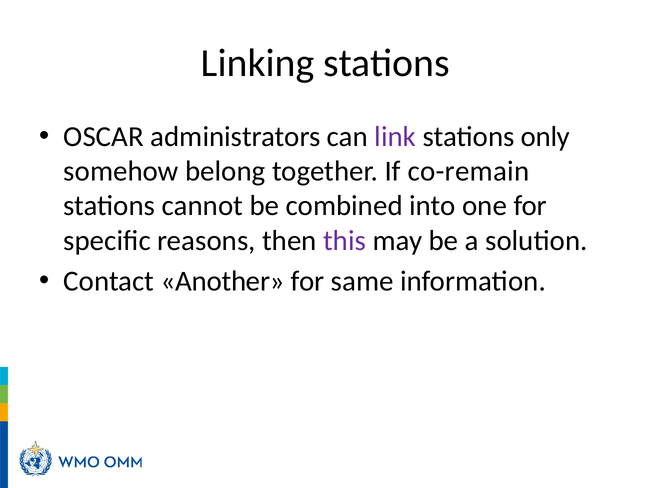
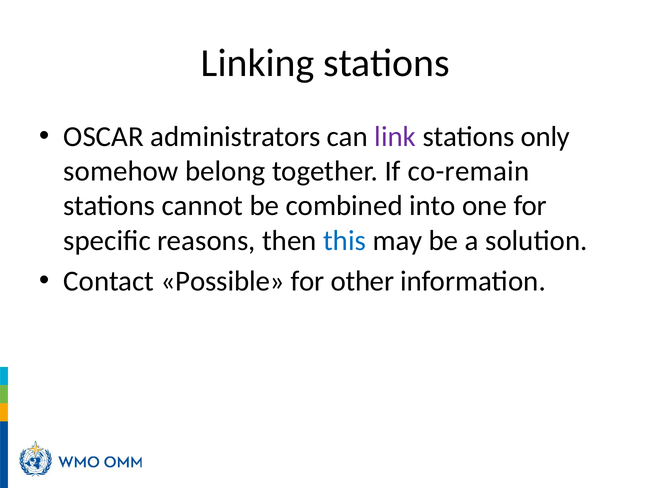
this colour: purple -> blue
Another: Another -> Possible
same: same -> other
